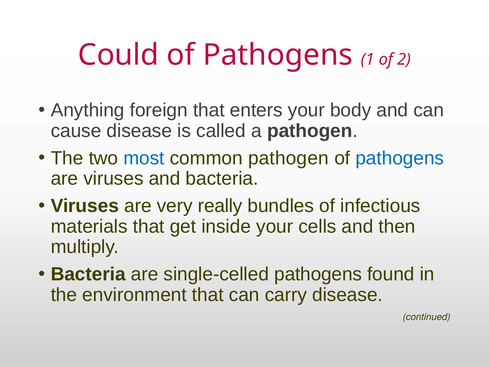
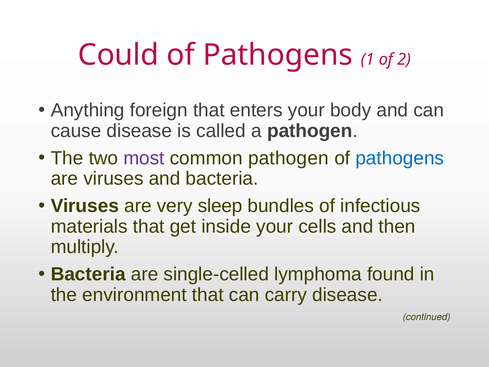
most colour: blue -> purple
really: really -> sleep
single-celled pathogens: pathogens -> lymphoma
